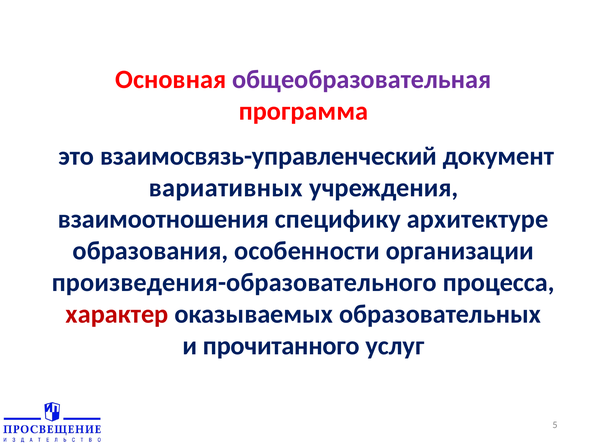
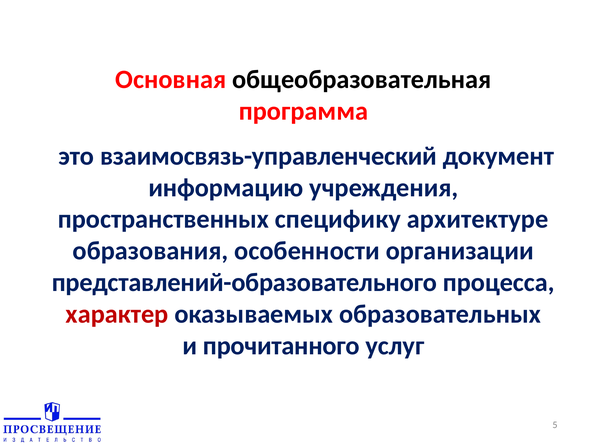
общеобразовательная colour: purple -> black
вариативных: вариативных -> информацию
взаимоотношения: взаимоотношения -> пространственных
произведения-образовательного: произведения-образовательного -> представлений-образовательного
